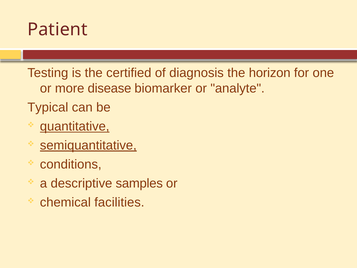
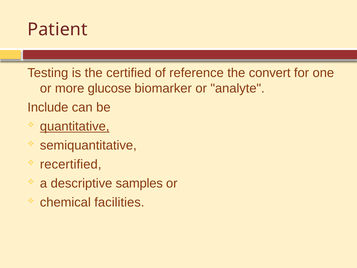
diagnosis: diagnosis -> reference
horizon: horizon -> convert
disease: disease -> glucose
Typical: Typical -> Include
semiquantitative underline: present -> none
conditions: conditions -> recertified
